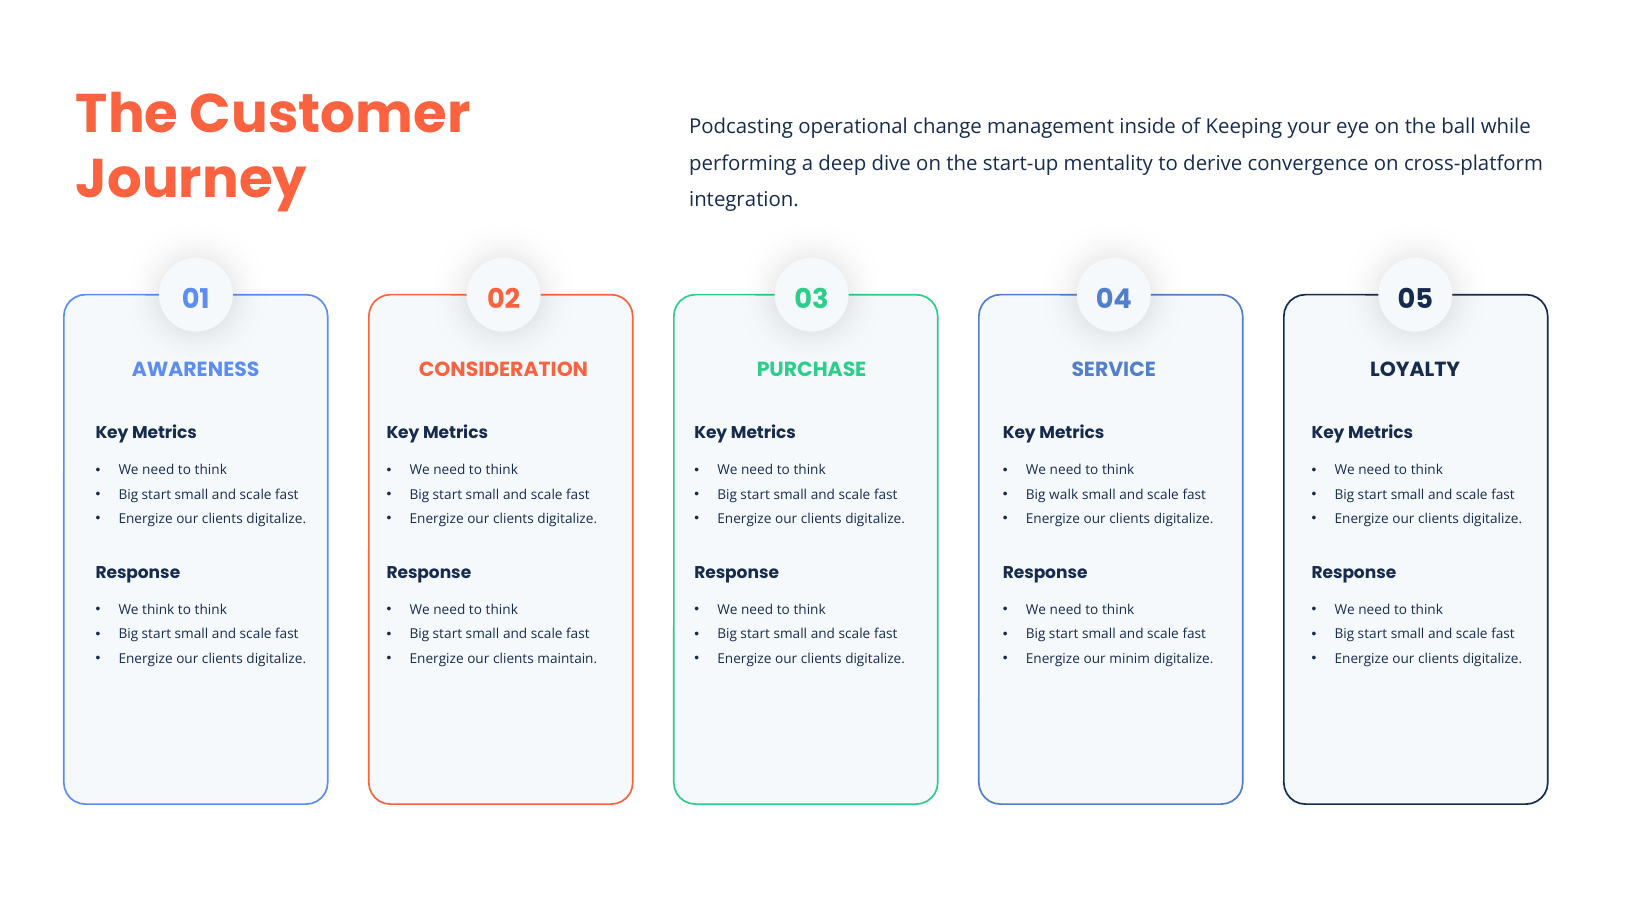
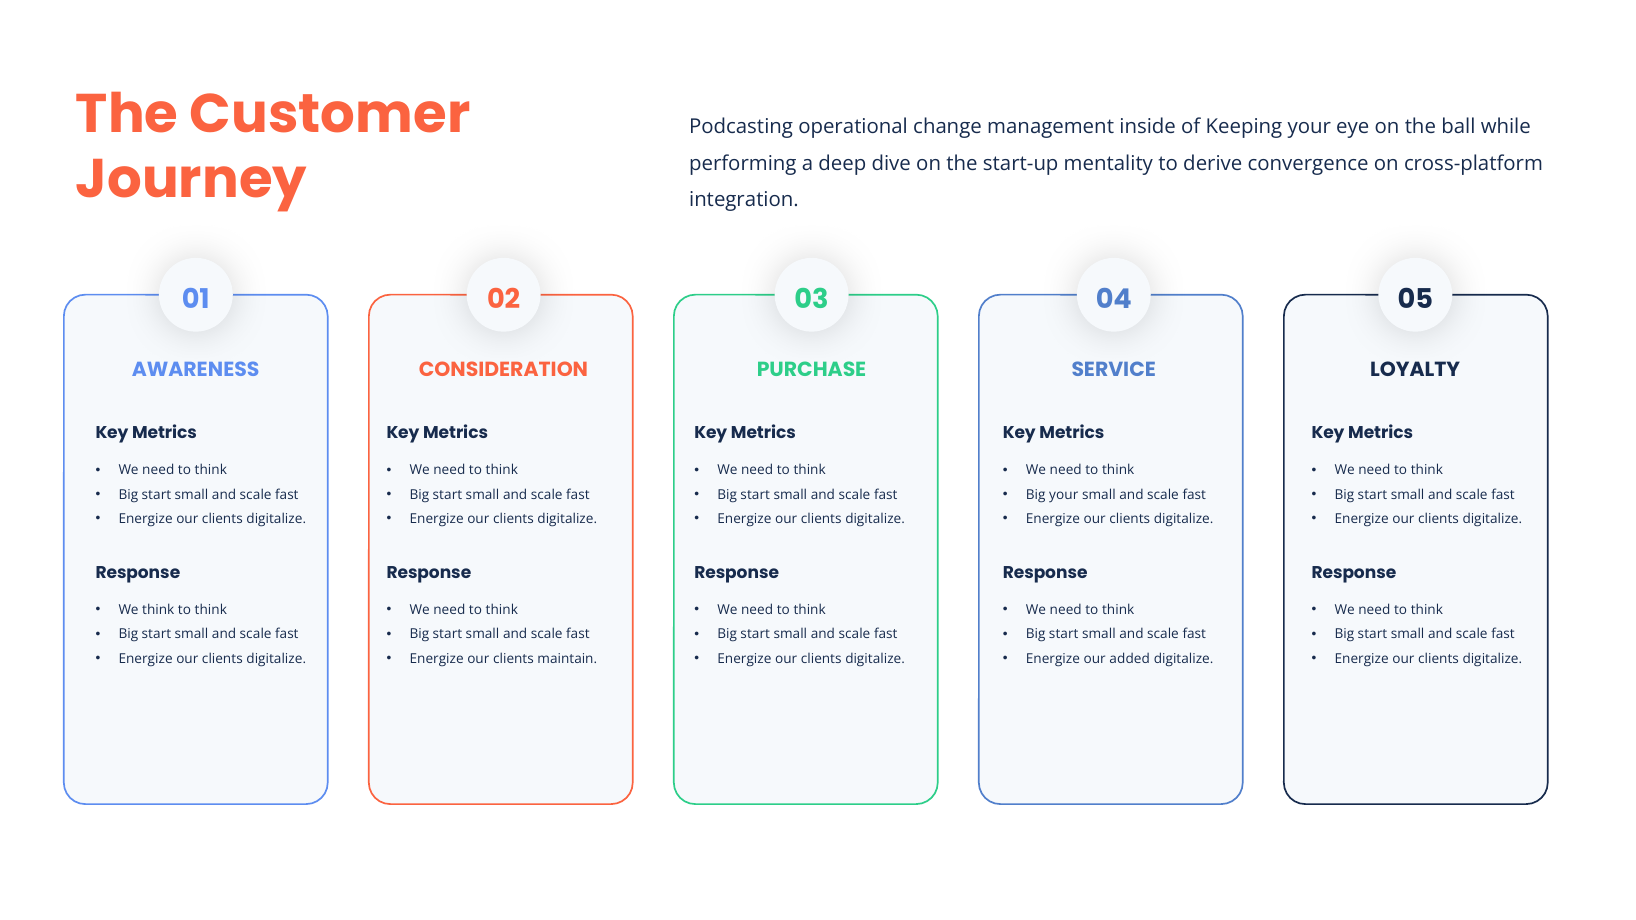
Big walk: walk -> your
minim: minim -> added
